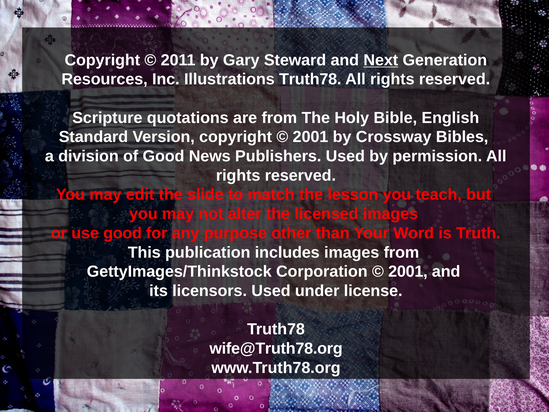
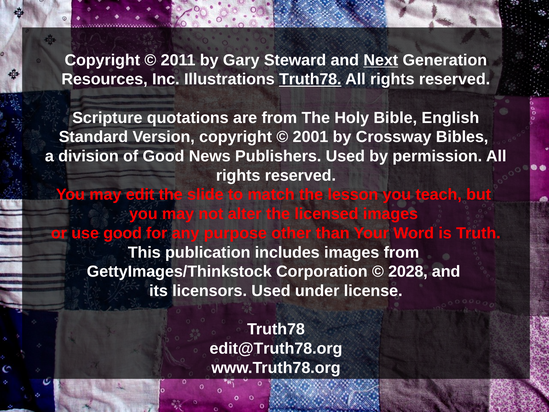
Truth78 at (310, 79) underline: none -> present
2001 at (408, 271): 2001 -> 2028
wife@Truth78.org: wife@Truth78.org -> edit@Truth78.org
